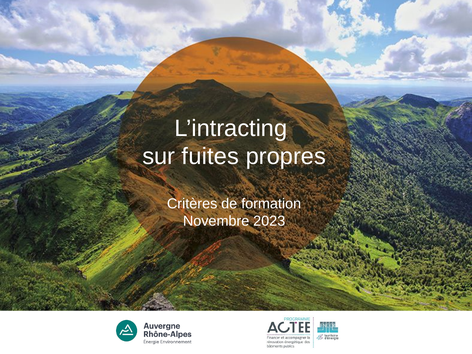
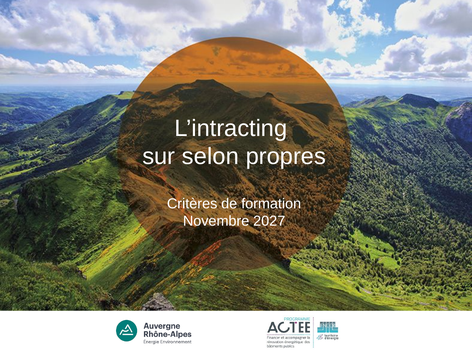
fuites: fuites -> selon
2023: 2023 -> 2027
